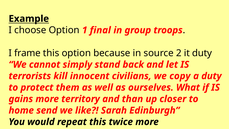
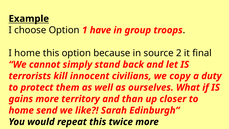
final: final -> have
I frame: frame -> home
it duty: duty -> final
